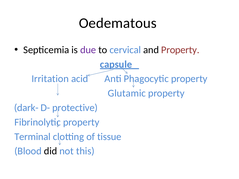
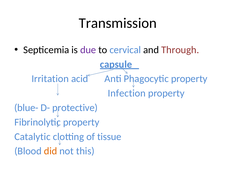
Oedematous: Oedematous -> Transmission
and Property: Property -> Through
Glutamic: Glutamic -> Infection
dark-: dark- -> blue-
Terminal: Terminal -> Catalytic
did colour: black -> orange
